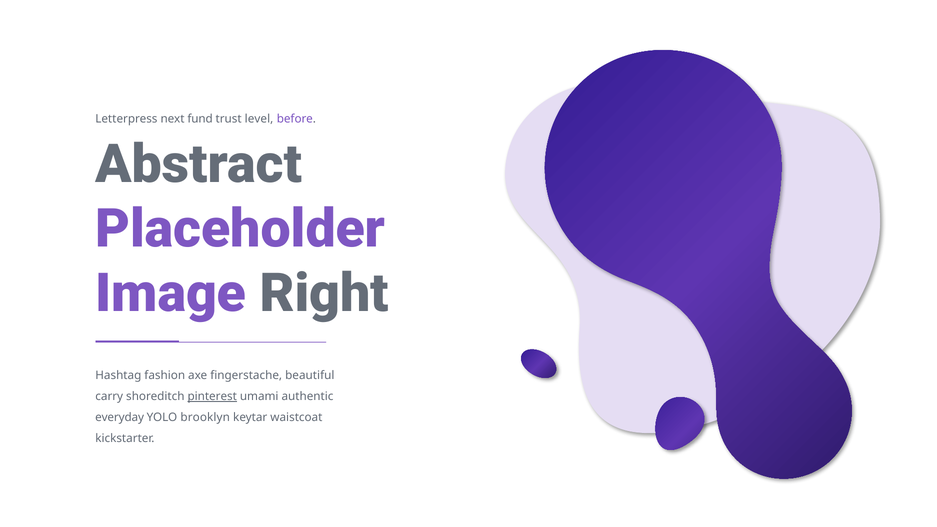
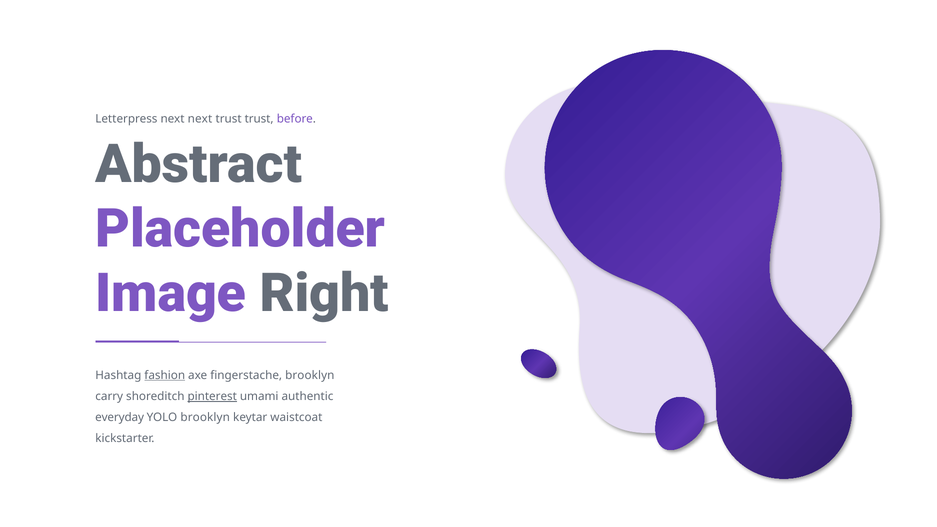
next fund: fund -> next
trust level: level -> trust
fashion underline: none -> present
fingerstache beautiful: beautiful -> brooklyn
